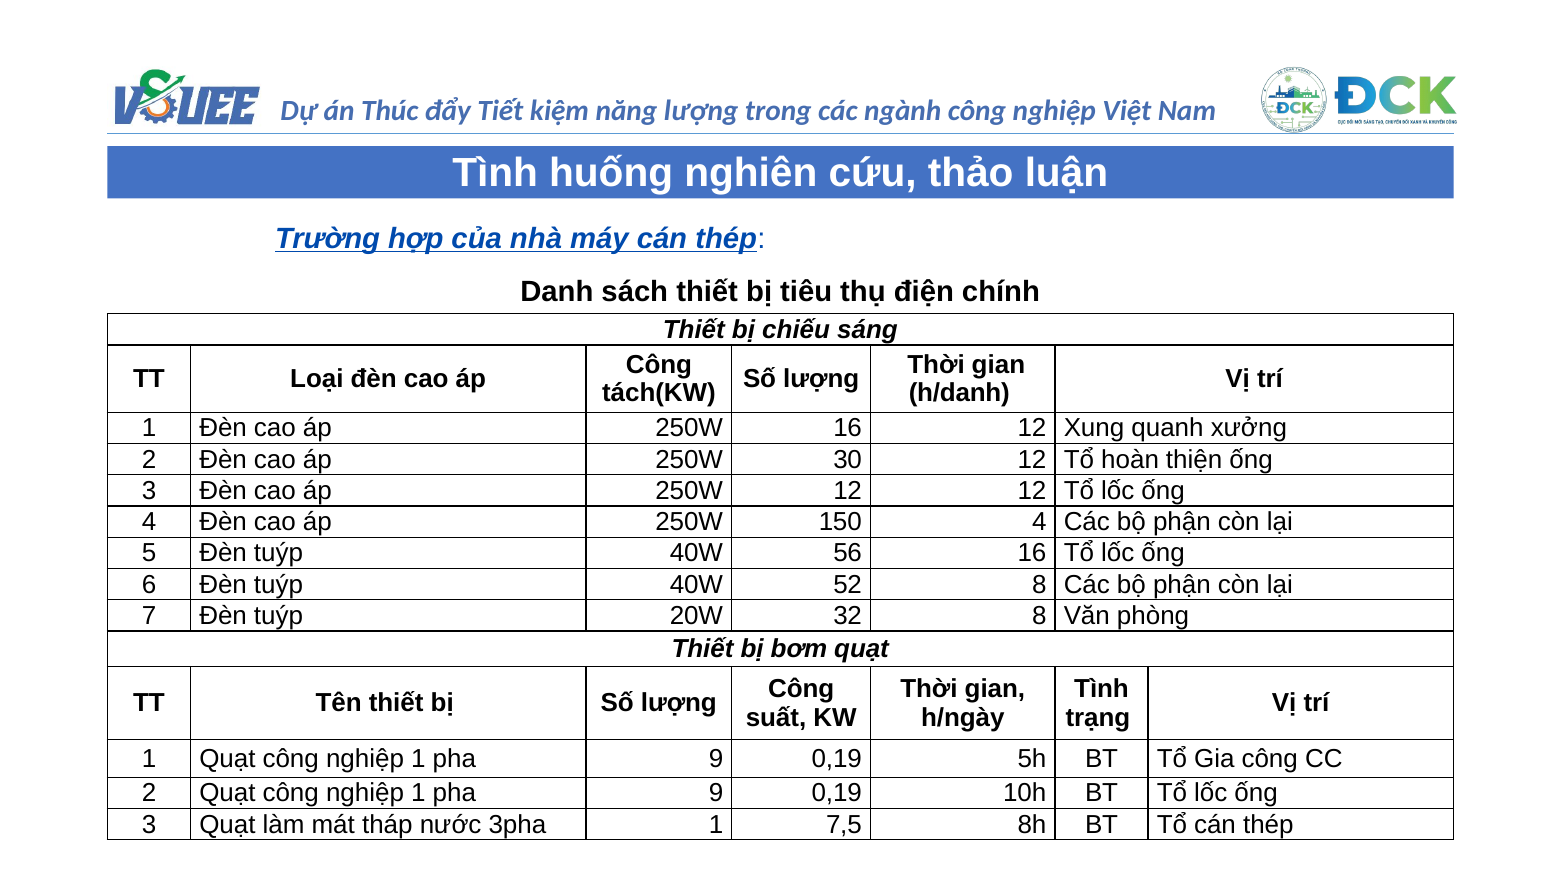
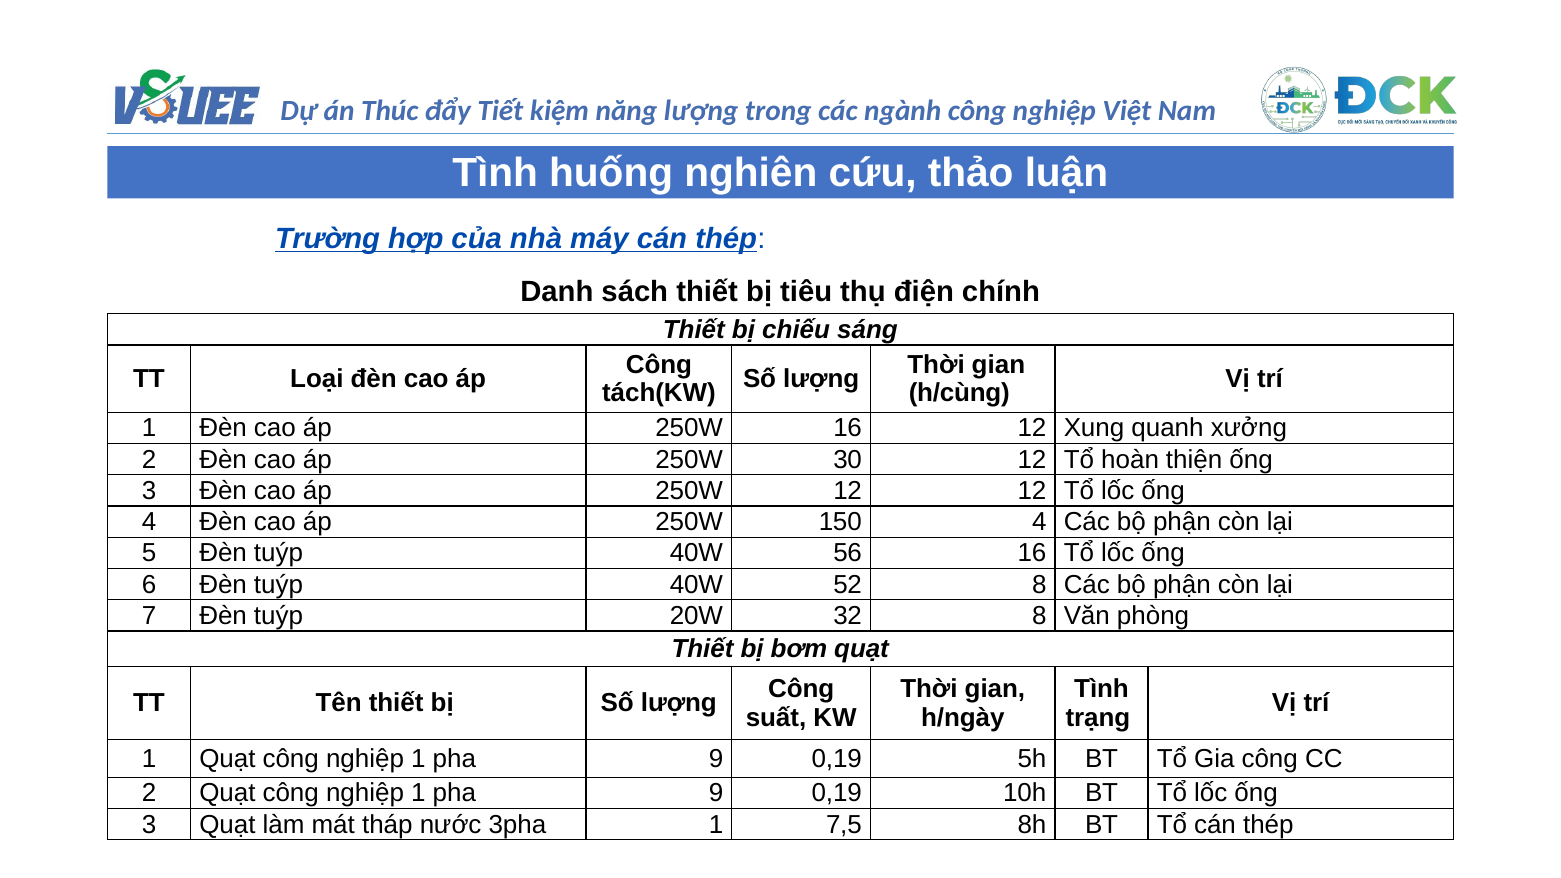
h/danh: h/danh -> h/cùng
